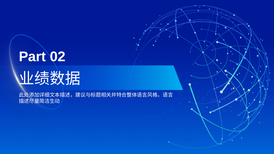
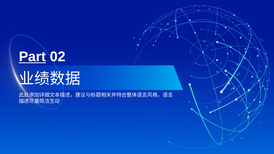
Part underline: none -> present
